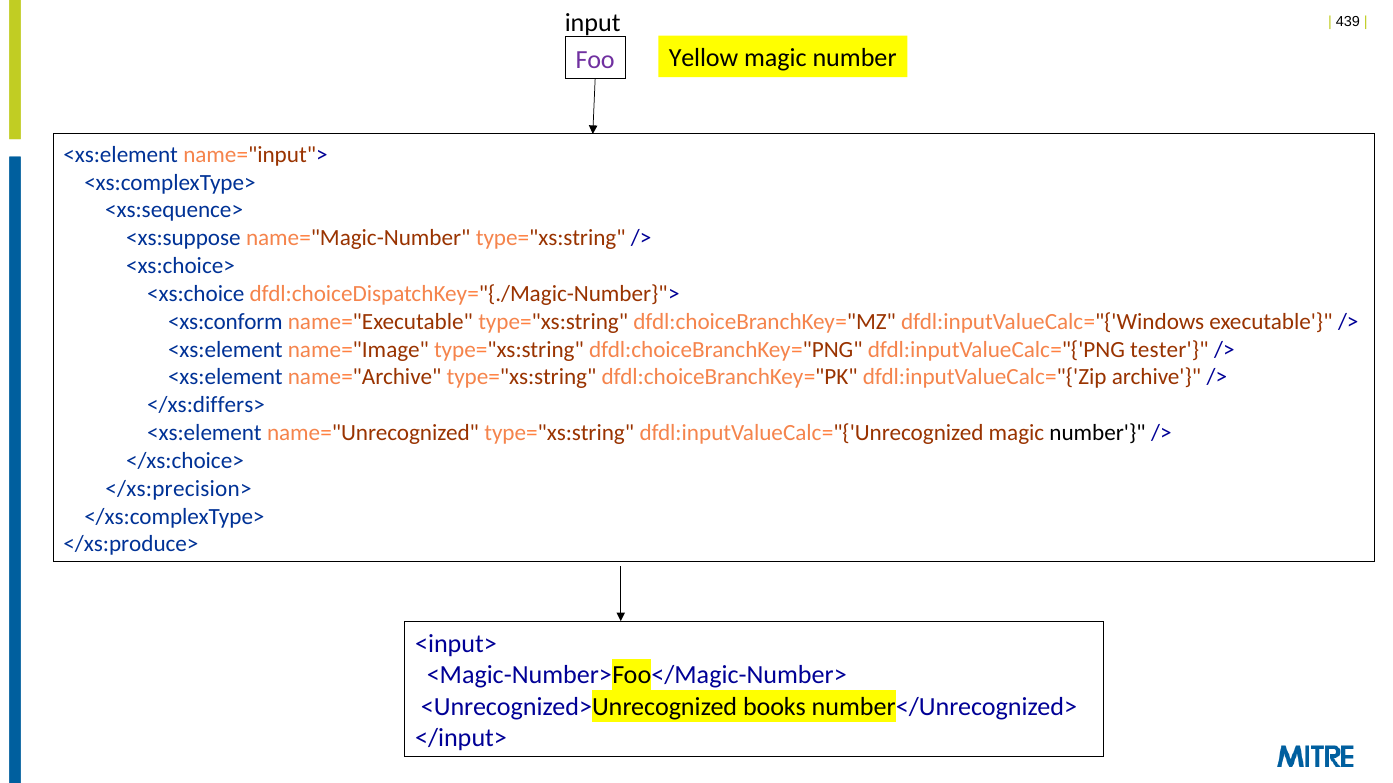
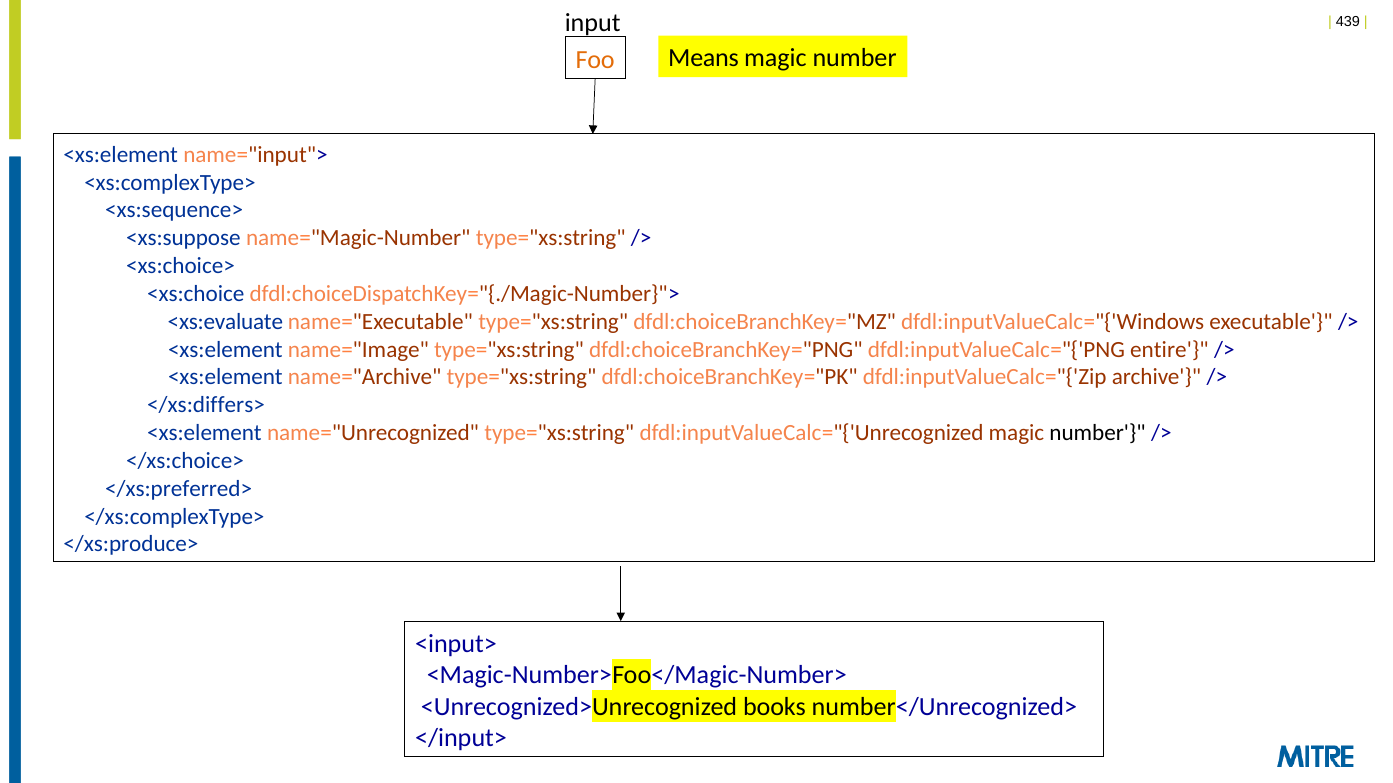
Yellow: Yellow -> Means
Foo colour: purple -> orange
<xs:conform: <xs:conform -> <xs:evaluate
tester: tester -> entire
</xs:precision>: </xs:precision> -> </xs:preferred>
